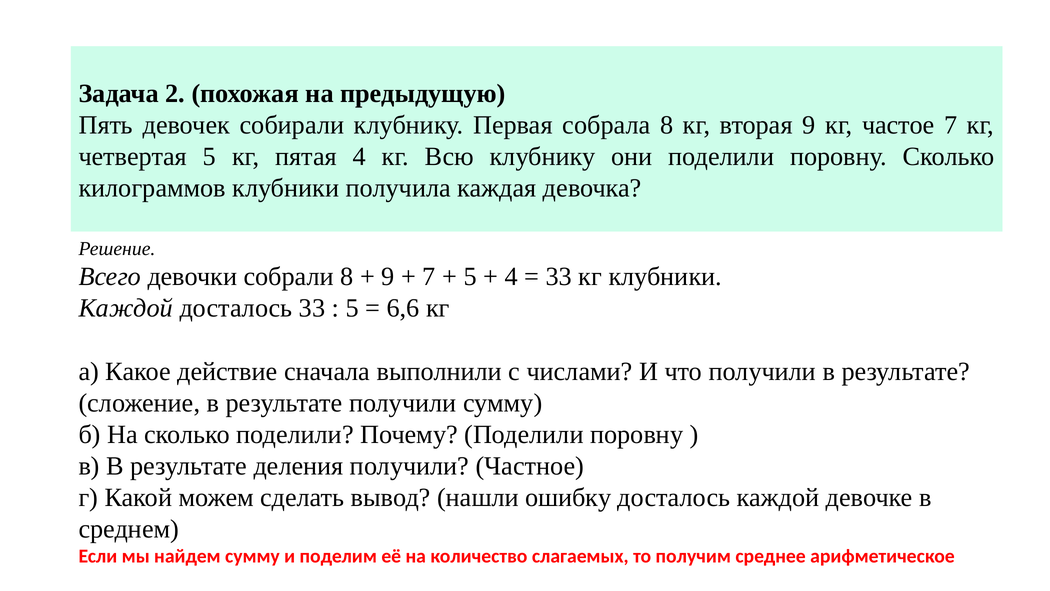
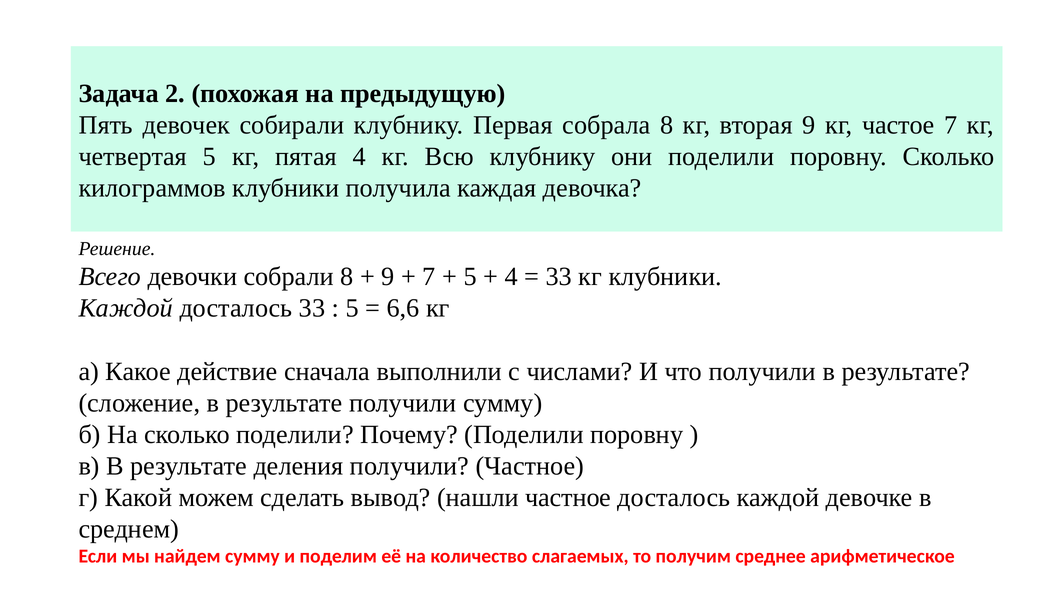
нашли ошибку: ошибку -> частное
